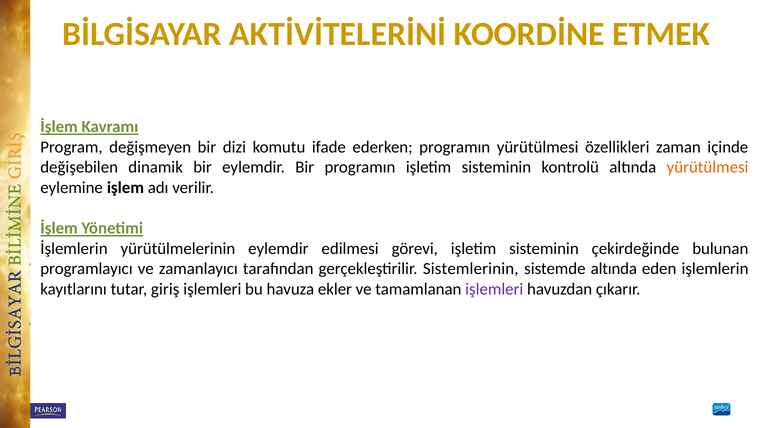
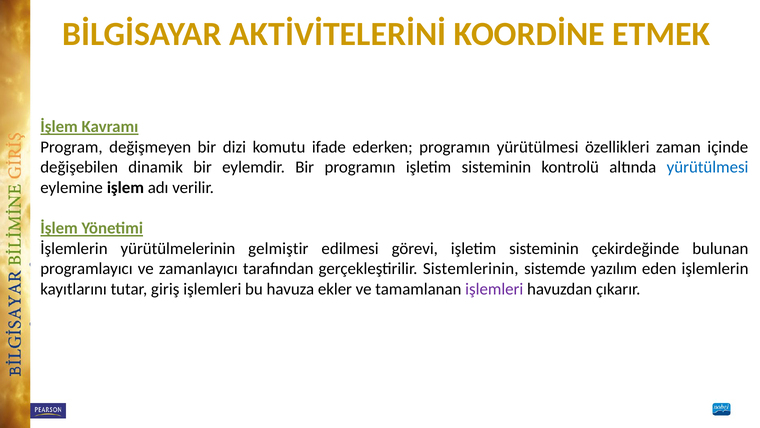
yürütülmesi at (708, 167) colour: orange -> blue
yürütülmelerinin eylemdir: eylemdir -> gelmiştir
sistemde altında: altında -> yazılım
